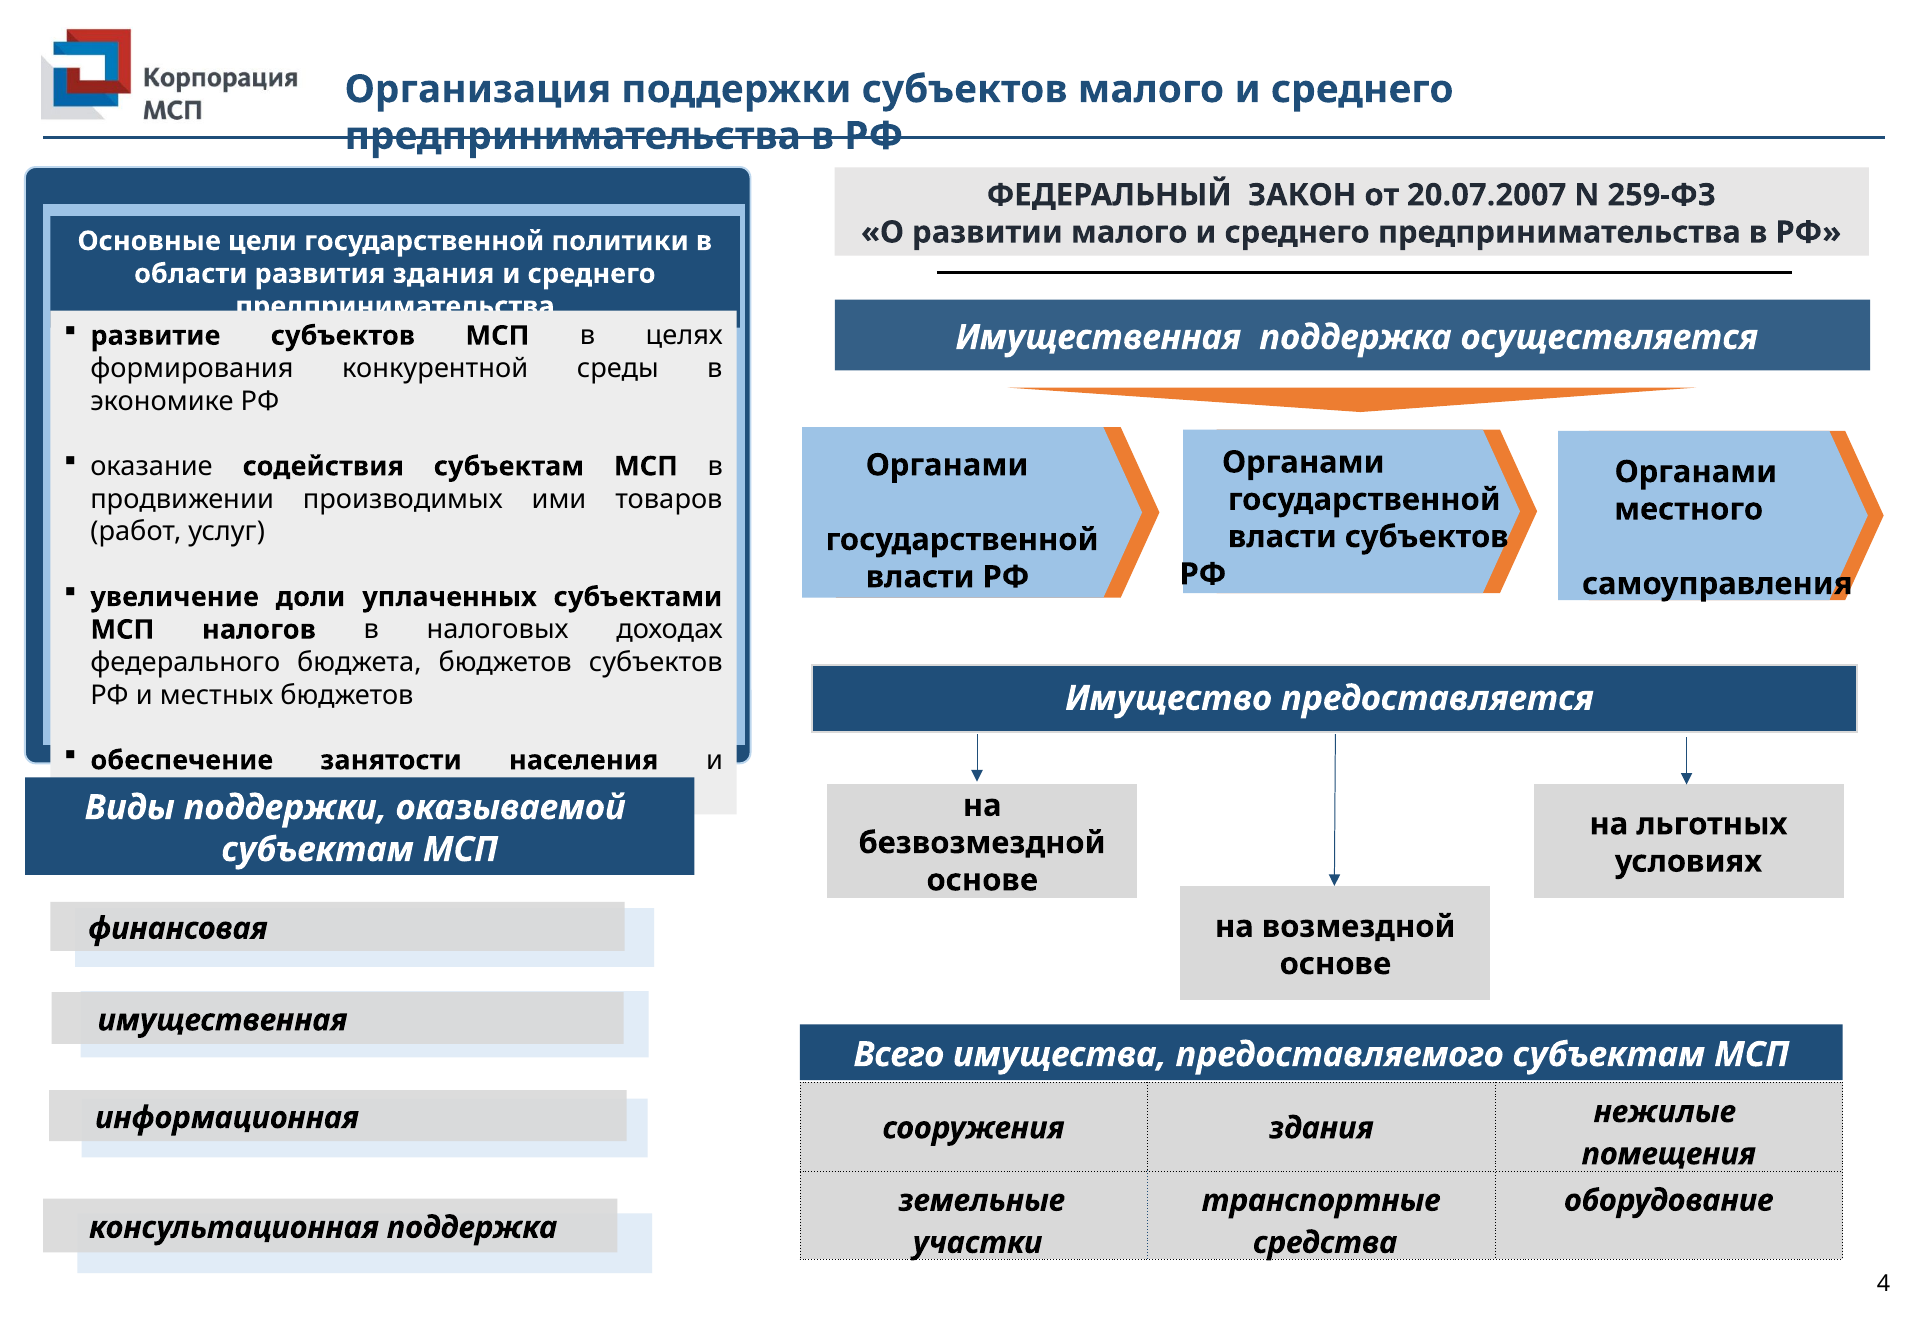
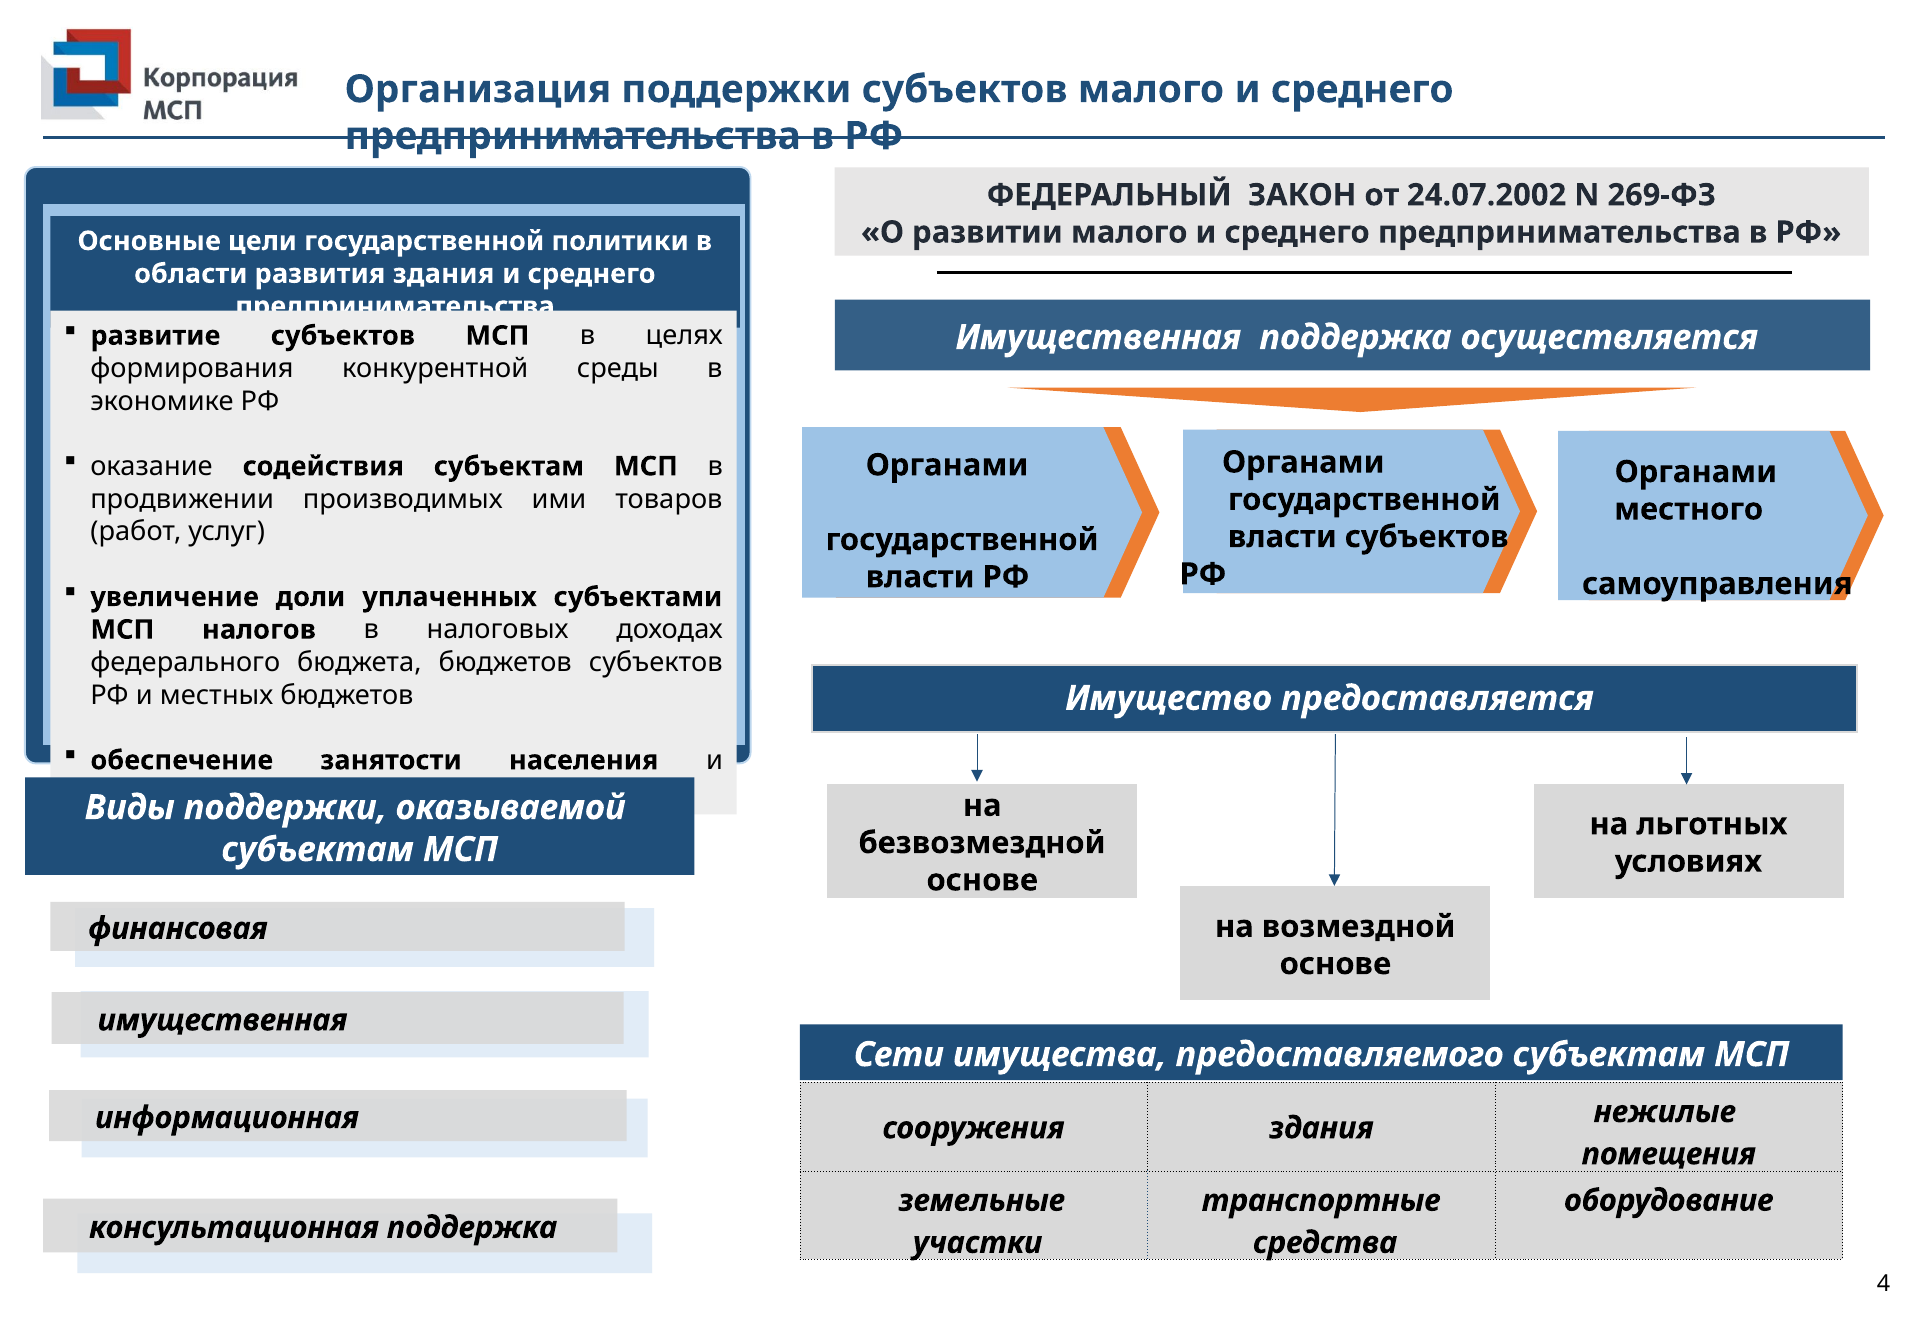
20.07.2007: 20.07.2007 -> 24.07.2002
259-ФЗ: 259-ФЗ -> 269-ФЗ
Всего: Всего -> Сети
